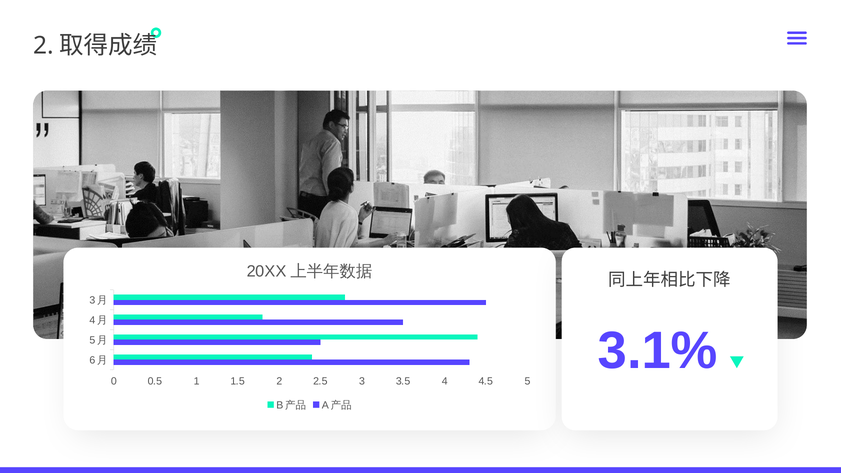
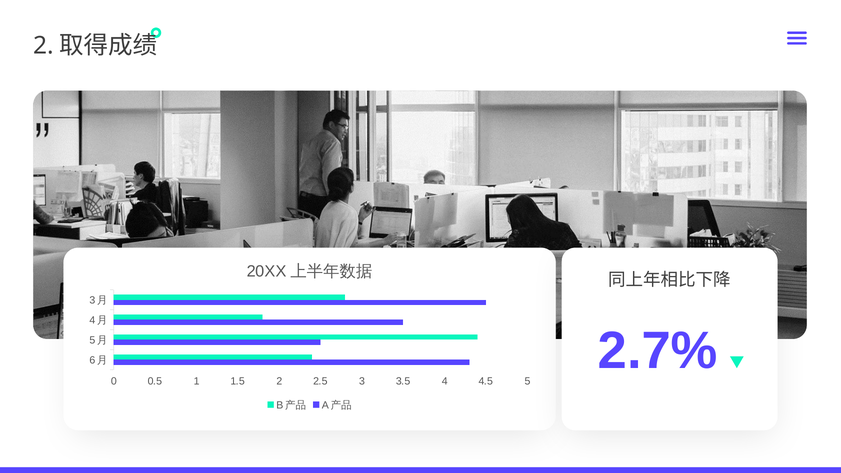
3.1%: 3.1% -> 2.7%
